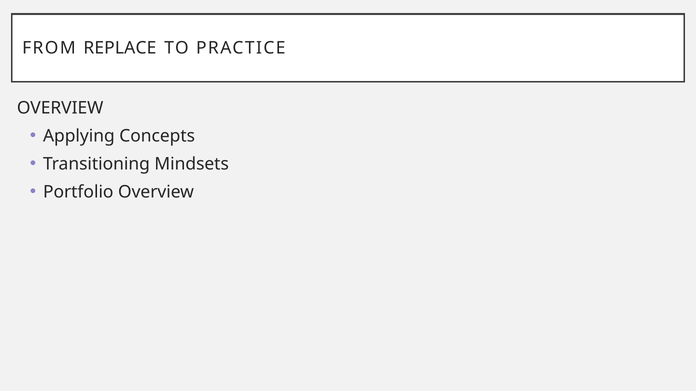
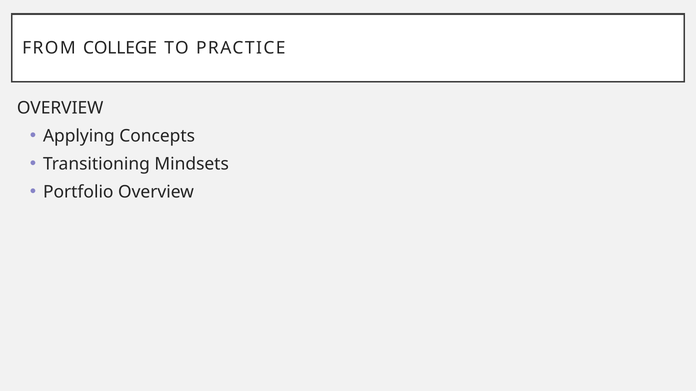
REPLACE: REPLACE -> COLLEGE
